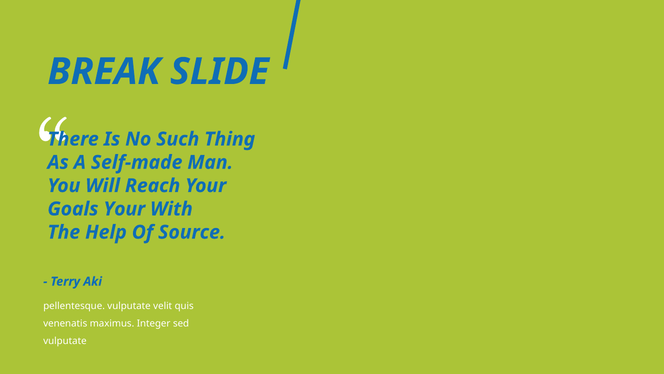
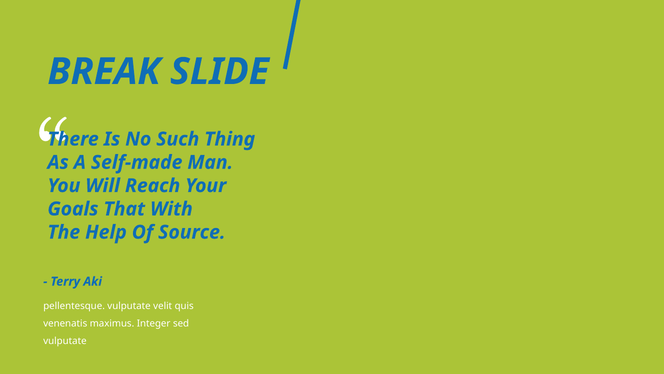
Goals Your: Your -> That
